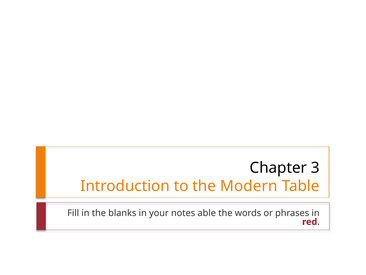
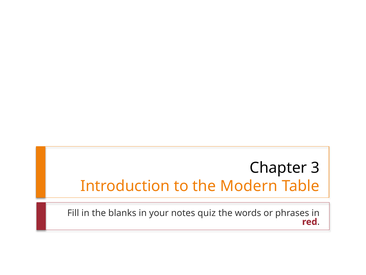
able: able -> quiz
